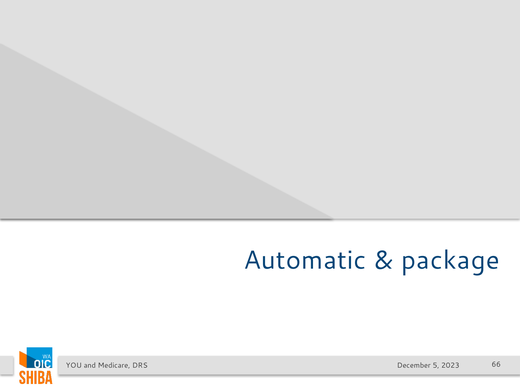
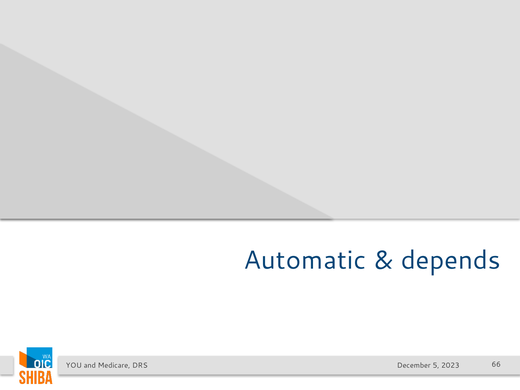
package: package -> depends
